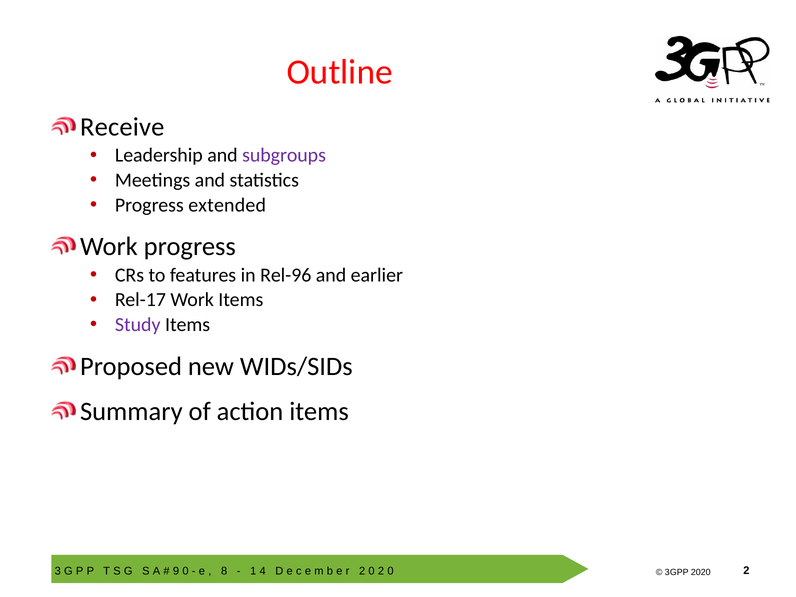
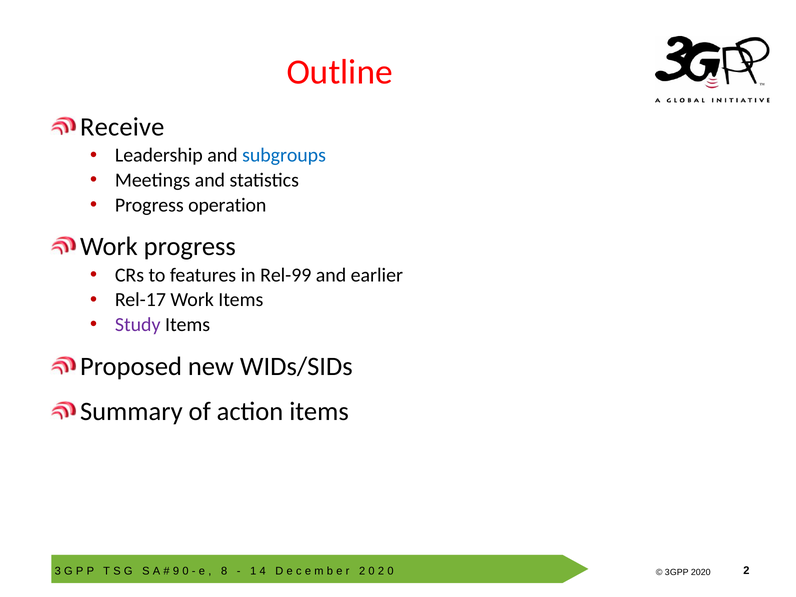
subgroups colour: purple -> blue
extended: extended -> operation
Rel-96: Rel-96 -> Rel-99
